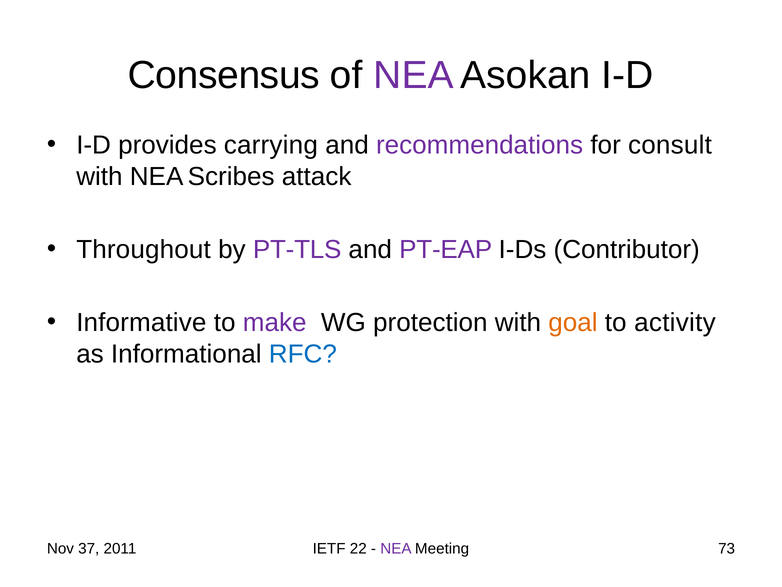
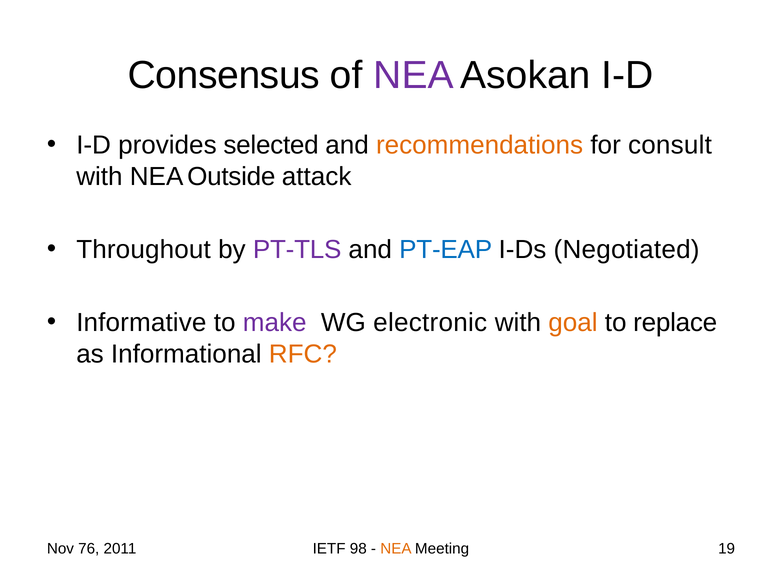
carrying: carrying -> selected
recommendations colour: purple -> orange
Scribes: Scribes -> Outside
PT-EAP colour: purple -> blue
Contributor: Contributor -> Negotiated
protection: protection -> electronic
activity: activity -> replace
RFC colour: blue -> orange
37: 37 -> 76
22: 22 -> 98
NEA at (396, 548) colour: purple -> orange
73: 73 -> 19
